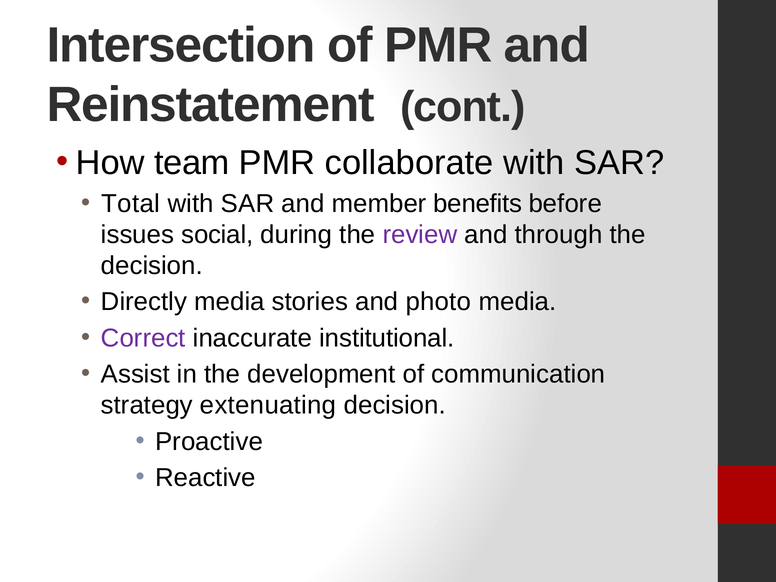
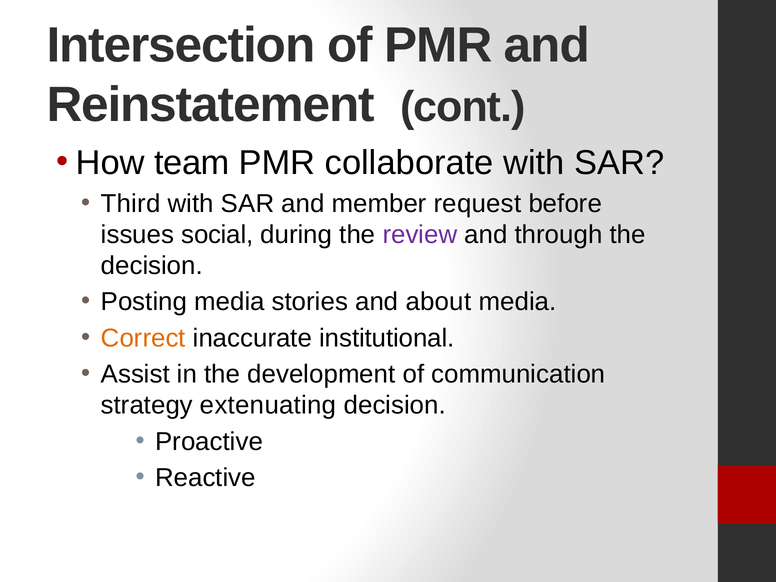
Total: Total -> Third
benefits: benefits -> request
Directly: Directly -> Posting
photo: photo -> about
Correct colour: purple -> orange
